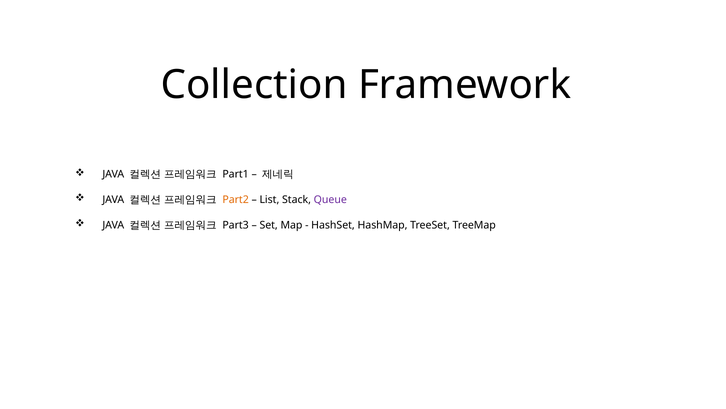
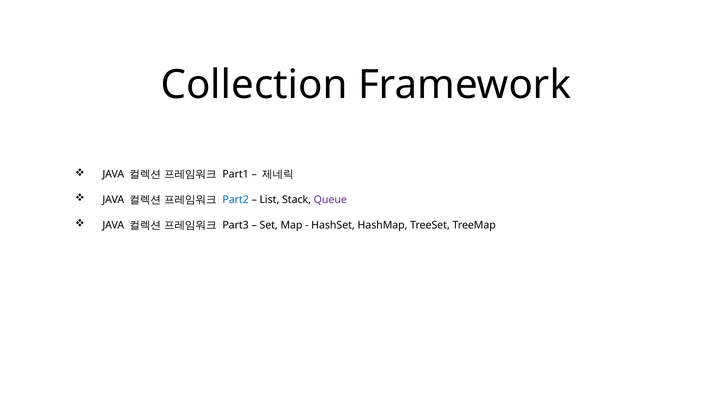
Part2 colour: orange -> blue
